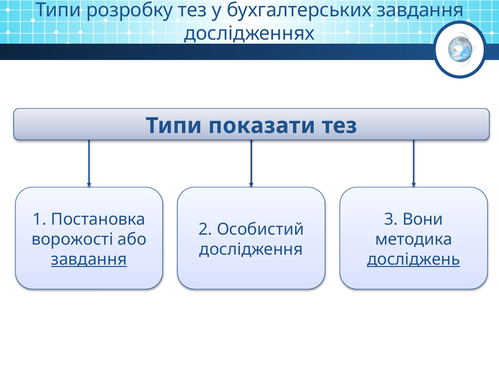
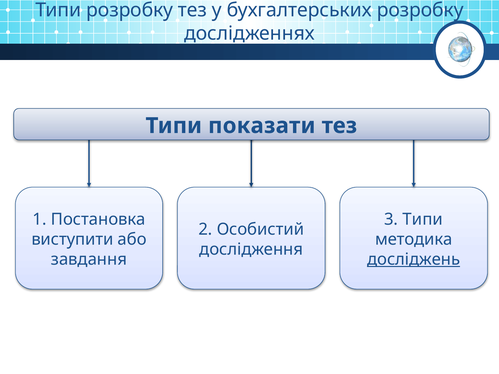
бухгалтерських завдання: завдання -> розробку
3 Вони: Вони -> Типи
ворожості: ворожості -> виступити
завдання at (89, 259) underline: present -> none
